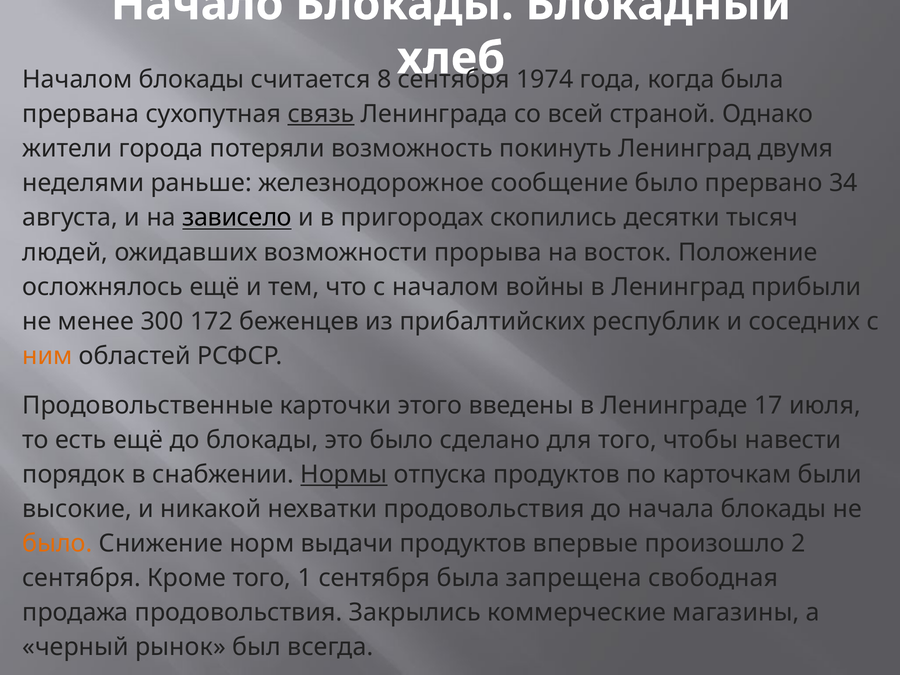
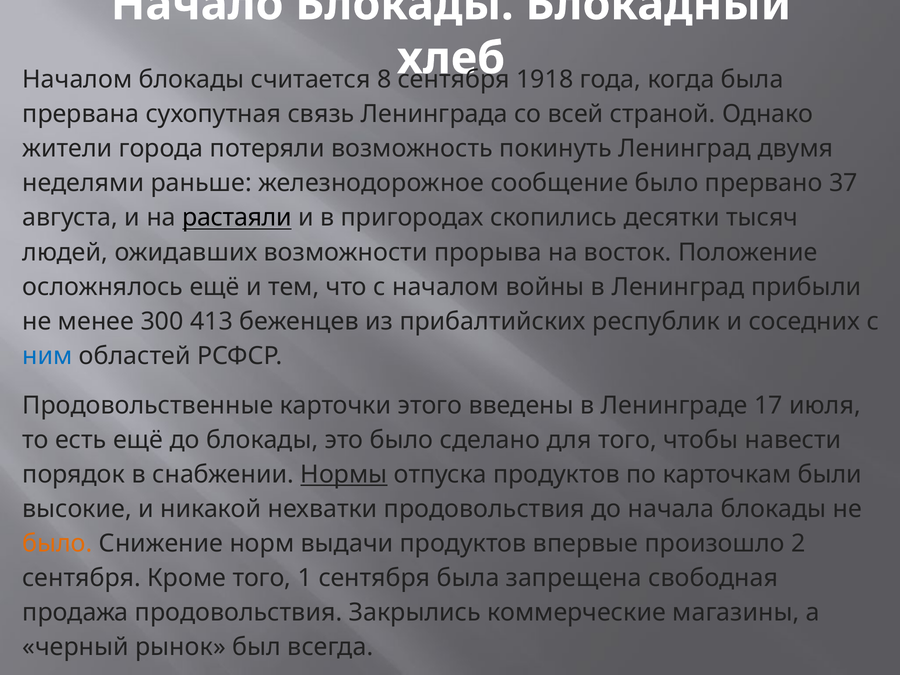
1974: 1974 -> 1918
связь underline: present -> none
34: 34 -> 37
зависело: зависело -> растаяли
172: 172 -> 413
ним colour: orange -> blue
